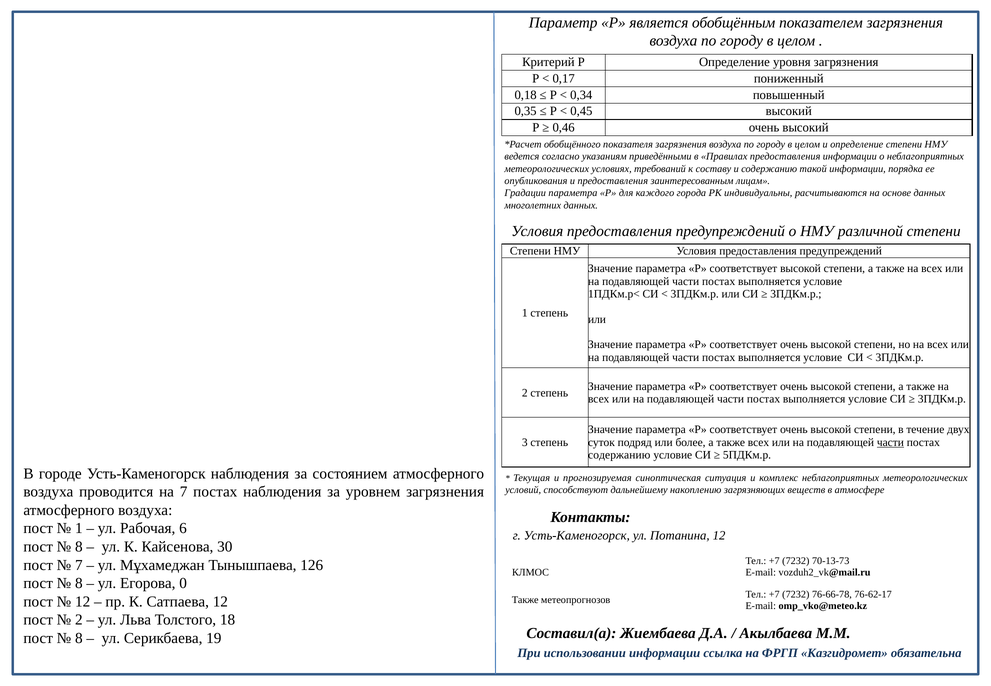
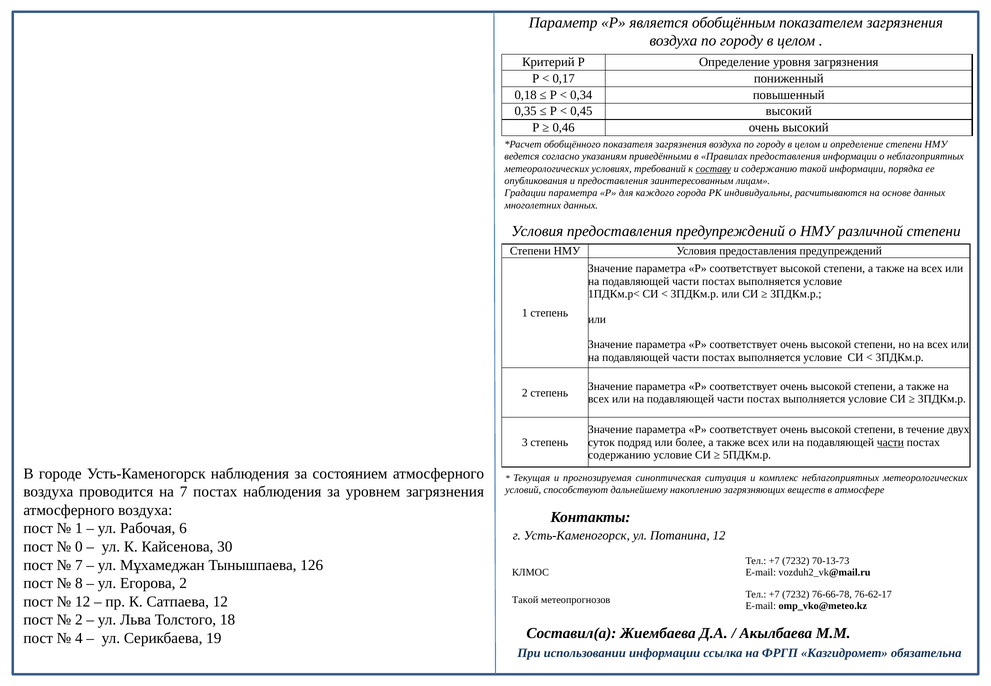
составу underline: none -> present
8 at (79, 547): 8 -> 0
Егорова 0: 0 -> 2
Также at (525, 600): Также -> Такой
8 at (79, 638): 8 -> 4
